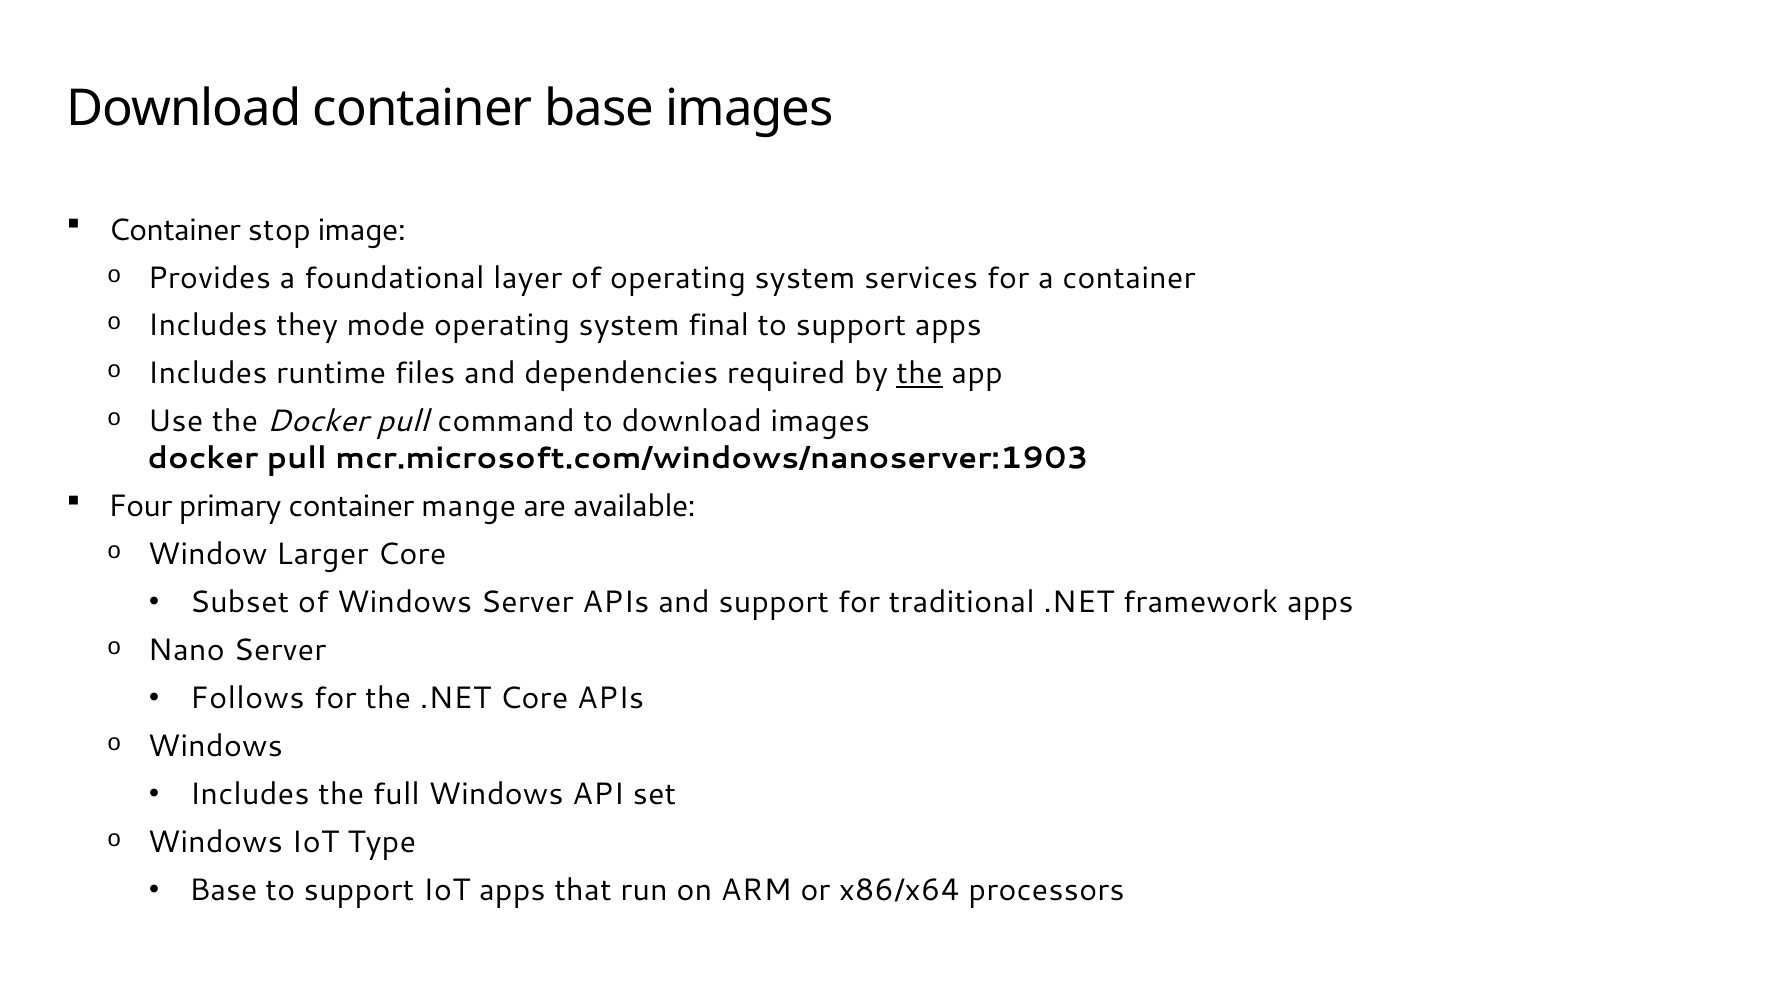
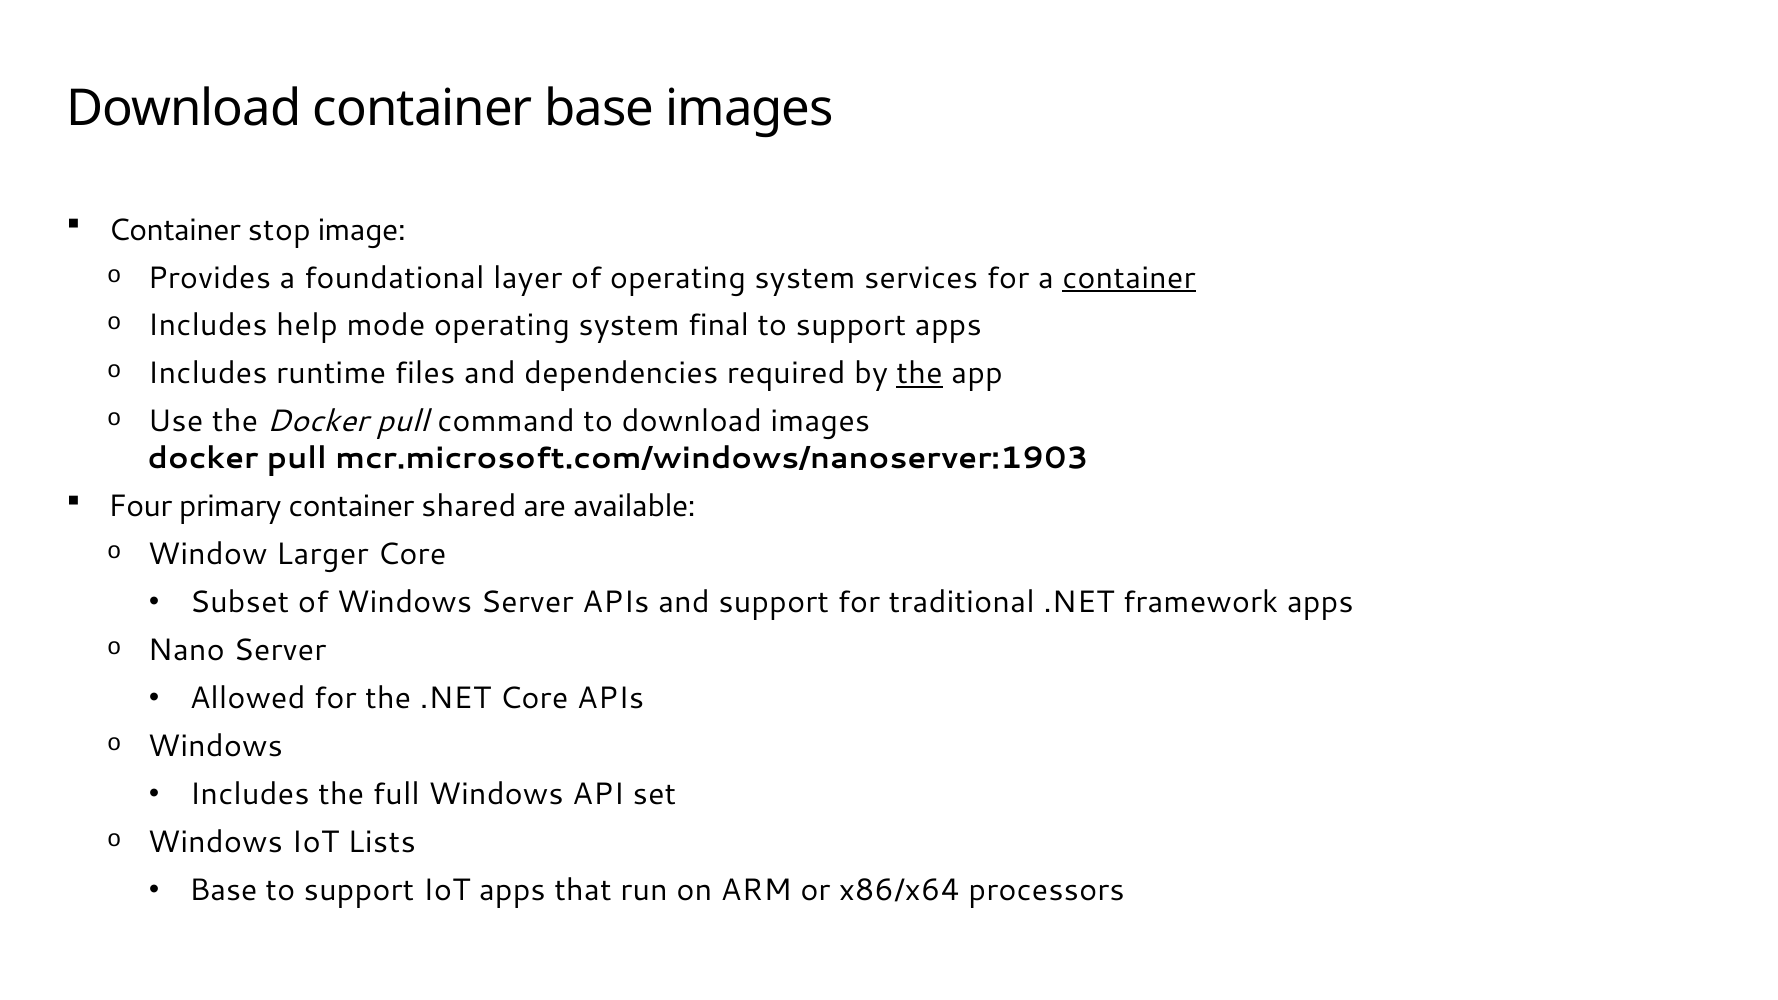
container at (1129, 278) underline: none -> present
they: they -> help
mange: mange -> shared
Follows: Follows -> Allowed
Type: Type -> Lists
